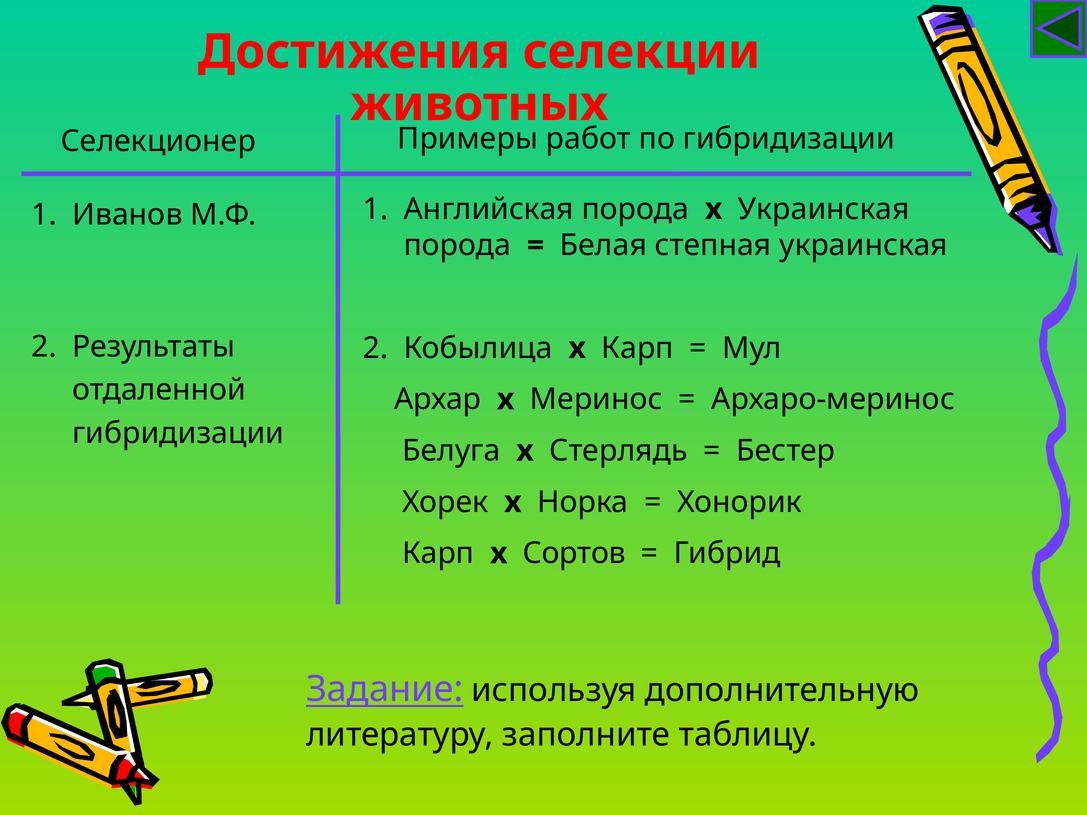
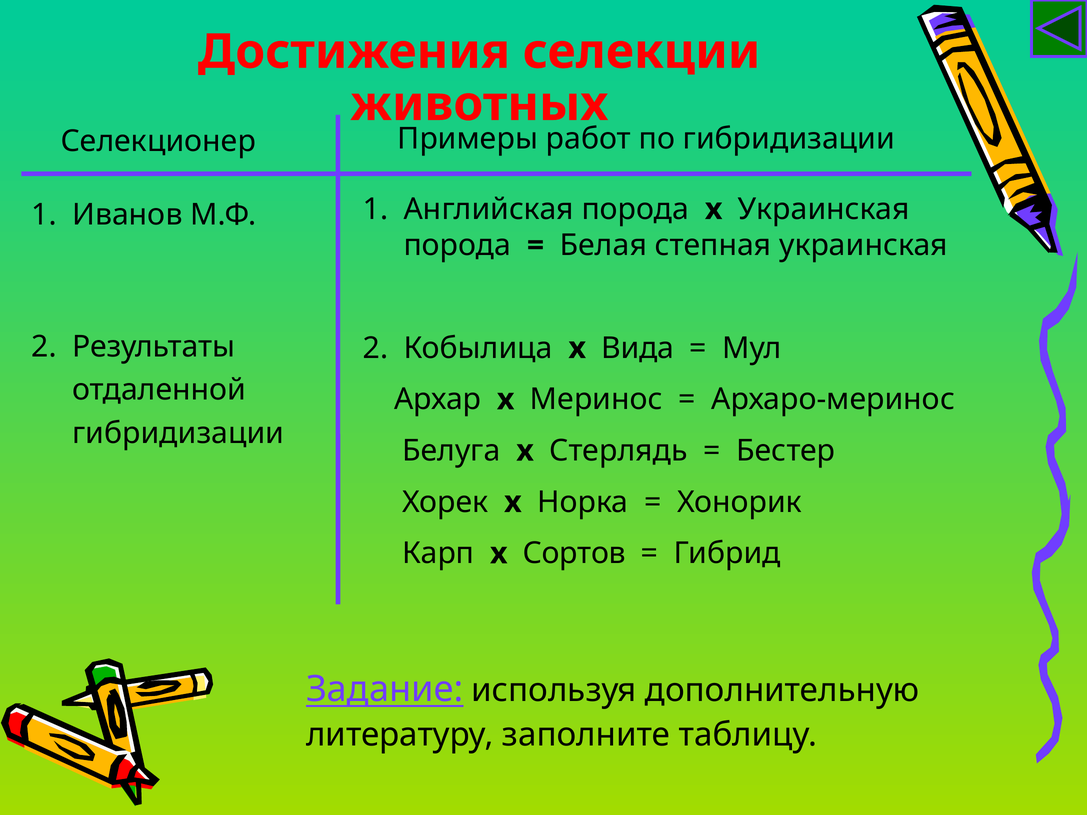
х Карп: Карп -> Вида
